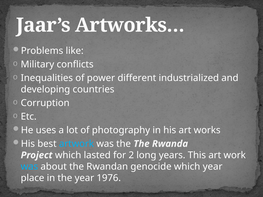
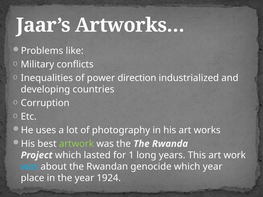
different: different -> direction
artwork colour: light blue -> light green
2: 2 -> 1
1976: 1976 -> 1924
